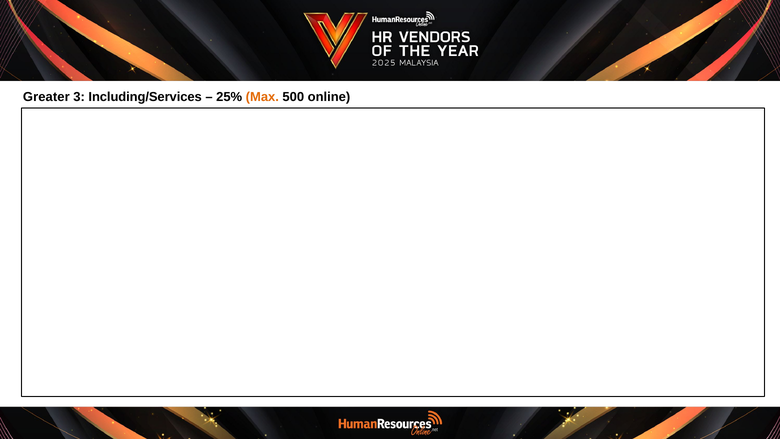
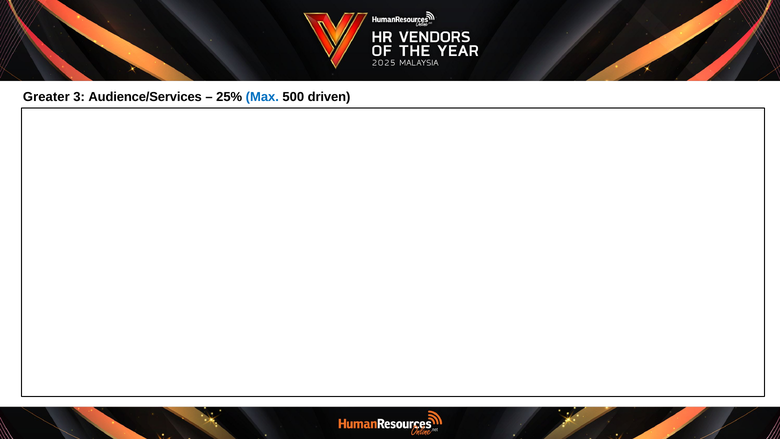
Including/Services: Including/Services -> Audience/Services
Max colour: orange -> blue
online: online -> driven
